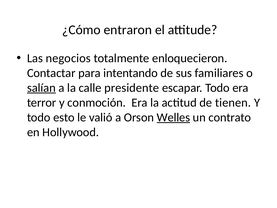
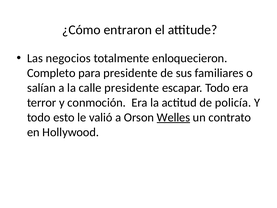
Contactar: Contactar -> Completo
para intentando: intentando -> presidente
salían underline: present -> none
tienen: tienen -> policía
